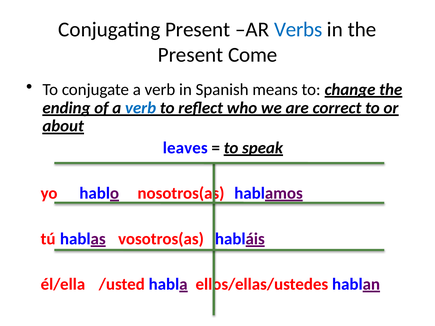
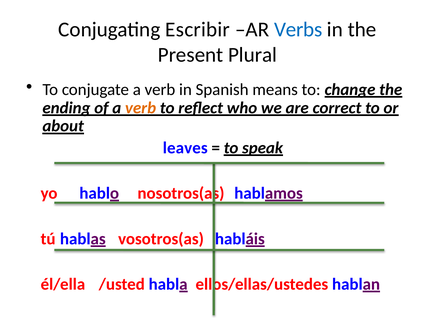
Conjugating Present: Present -> Escribir
Come: Come -> Plural
verb at (141, 108) colour: blue -> orange
